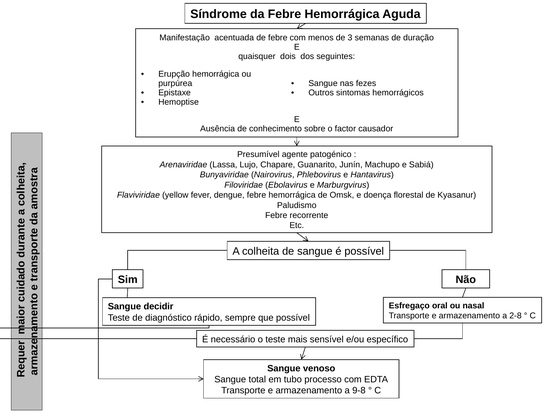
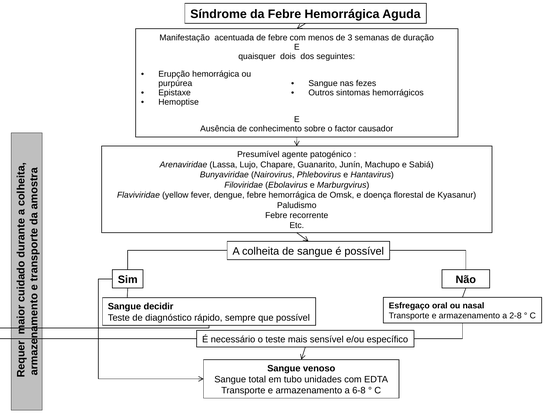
processo: processo -> unidades
9-8: 9-8 -> 6-8
